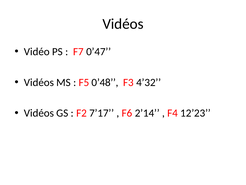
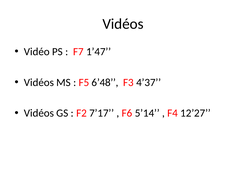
0’47: 0’47 -> 1’47
0’48: 0’48 -> 6’48
4’32: 4’32 -> 4’37
2’14: 2’14 -> 5’14
12’23: 12’23 -> 12’27
